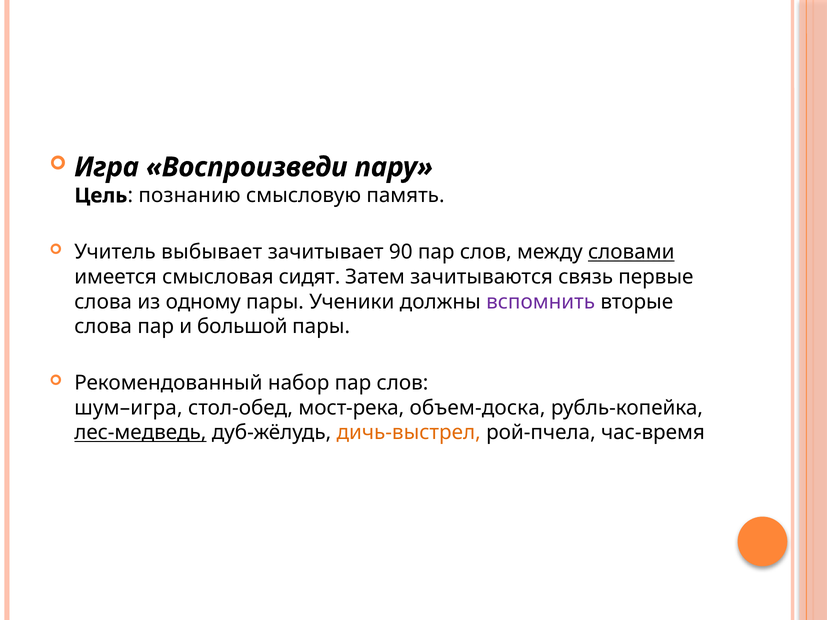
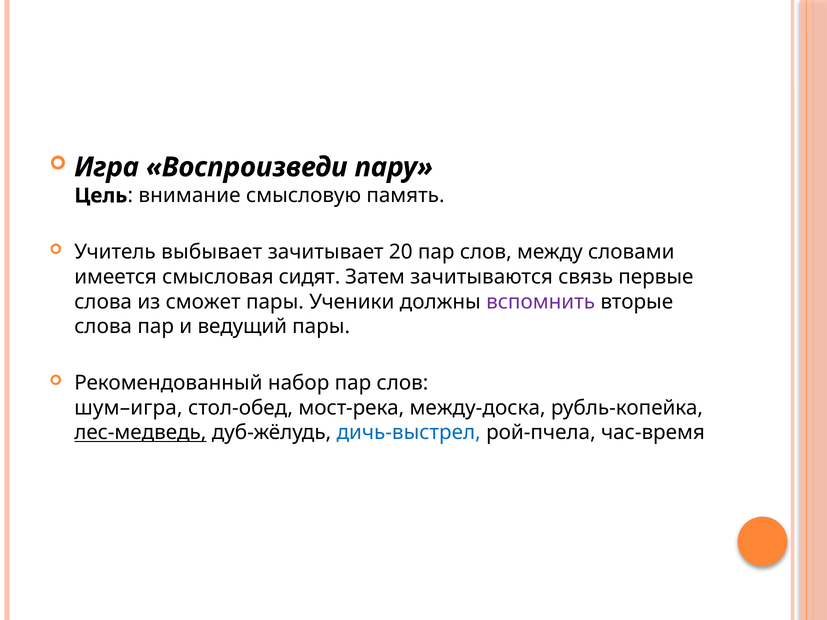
познанию: познанию -> внимание
90: 90 -> 20
словами underline: present -> none
одному: одному -> сможет
большой: большой -> ведущий
объем-доска: объем-доска -> между-доска
дичь-выстрел colour: orange -> blue
